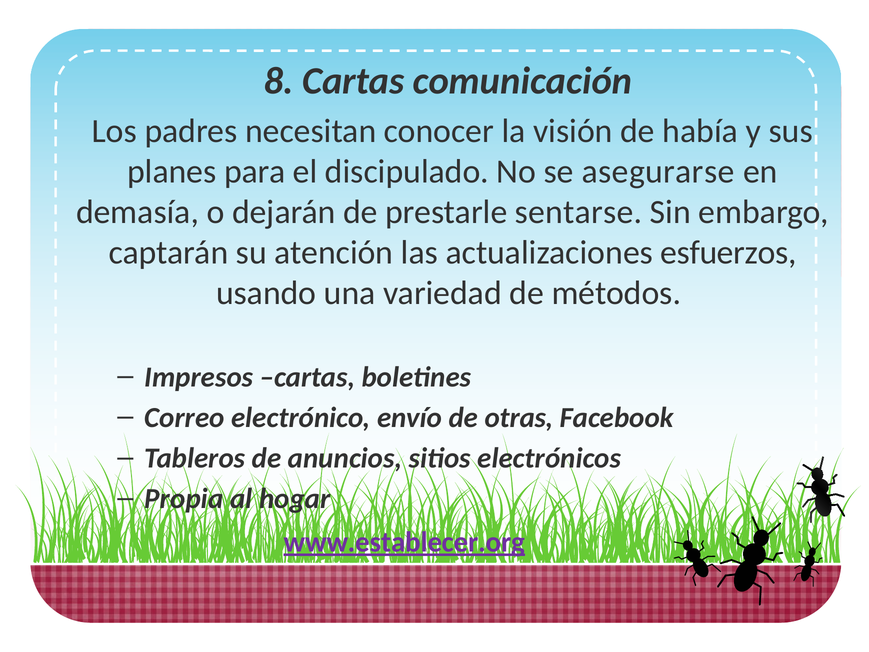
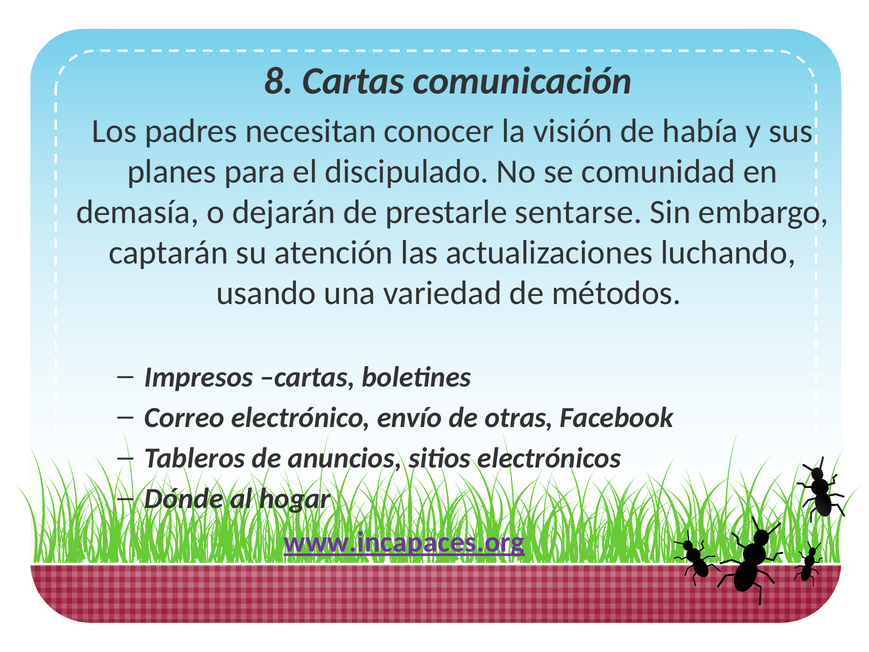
asegurarse: asegurarse -> comunidad
esfuerzos: esfuerzos -> luchando
Propia: Propia -> Dónde
www.establecer.org: www.establecer.org -> www.incapaces.org
